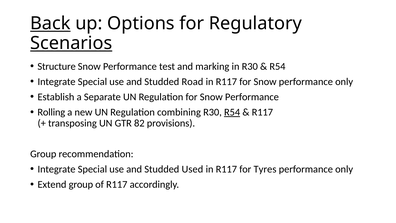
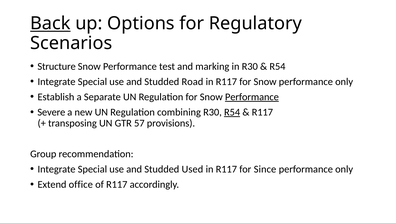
Scenarios underline: present -> none
Performance at (252, 97) underline: none -> present
Rolling: Rolling -> Severe
82: 82 -> 57
Tyres: Tyres -> Since
Extend group: group -> office
